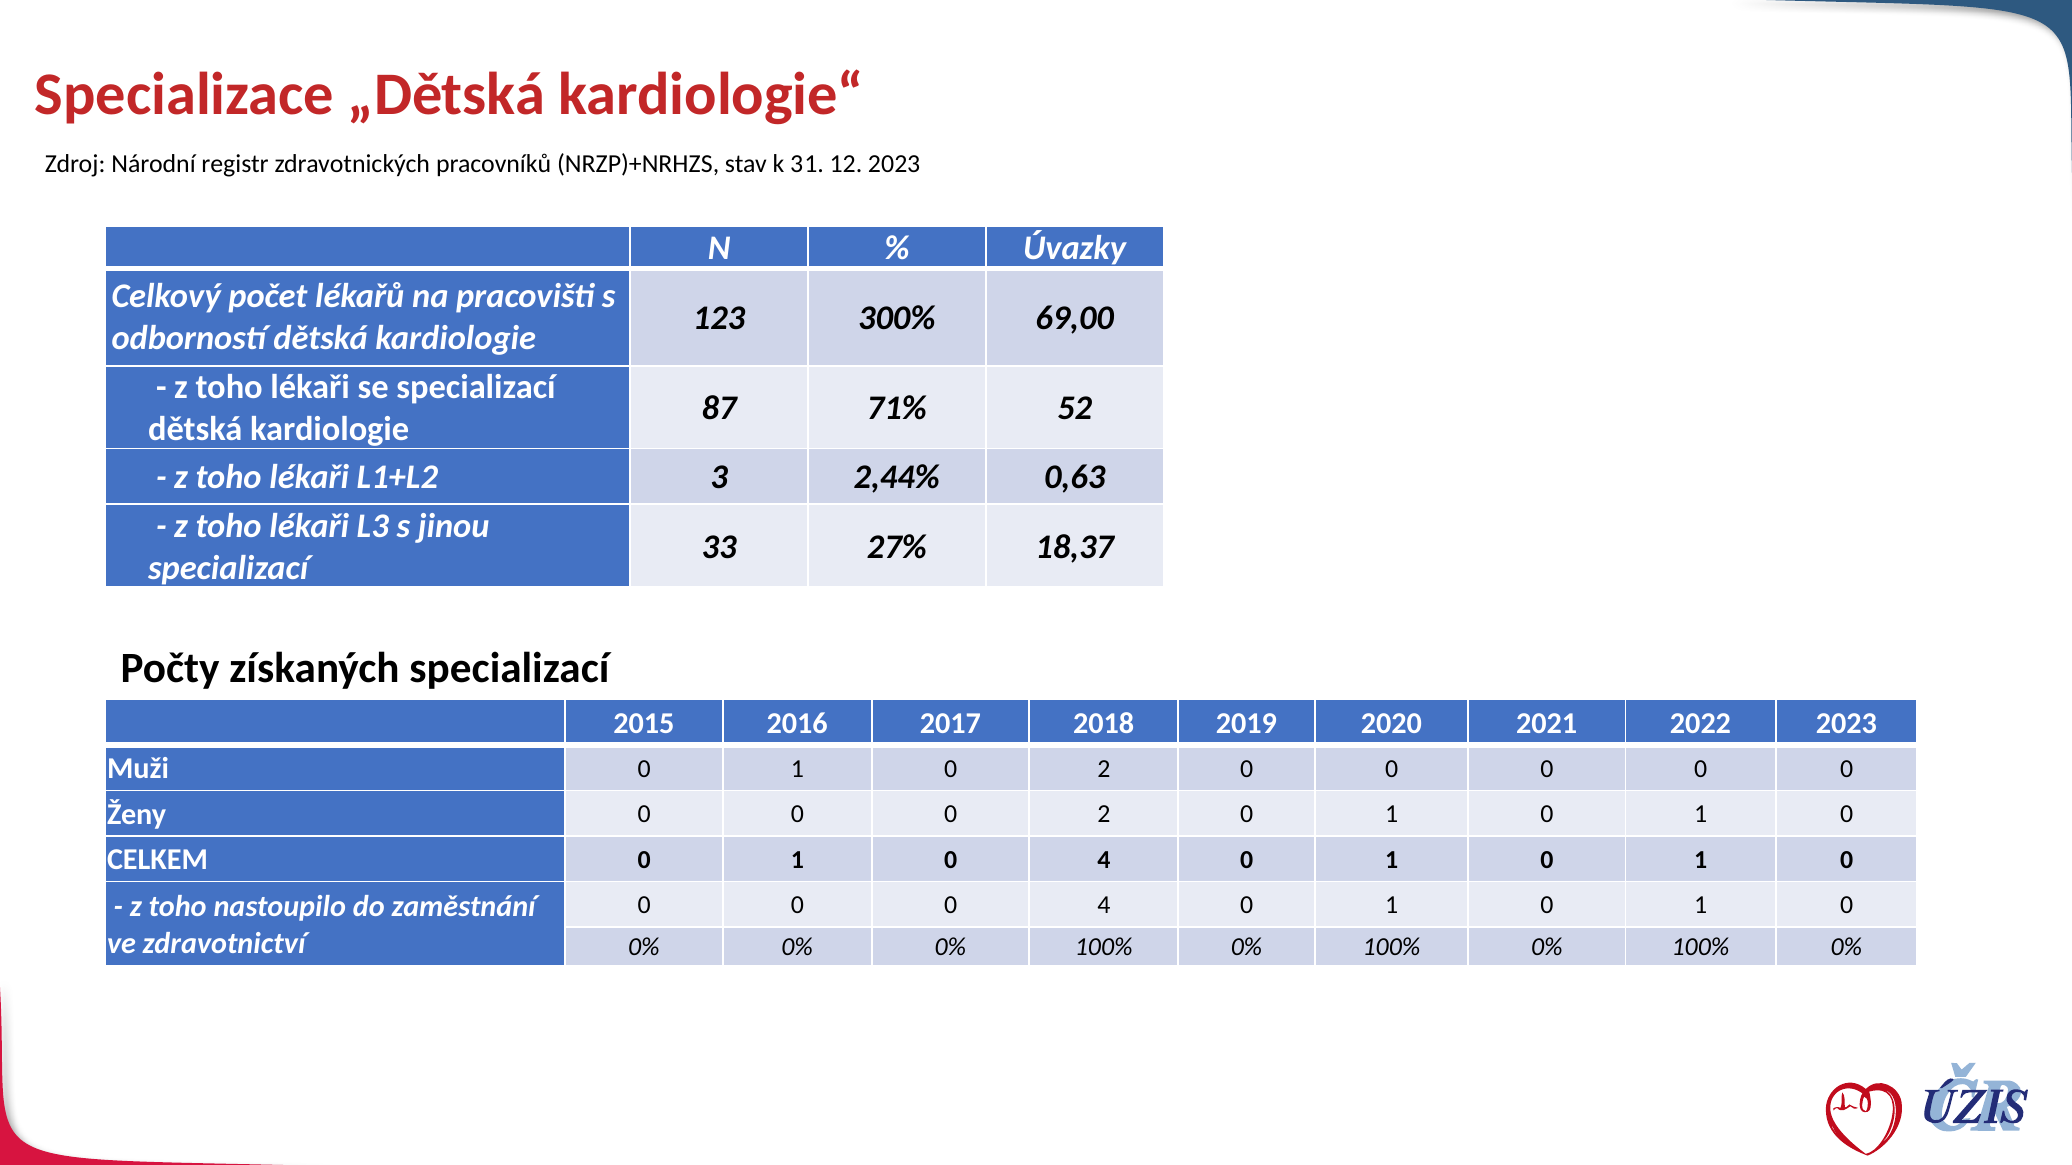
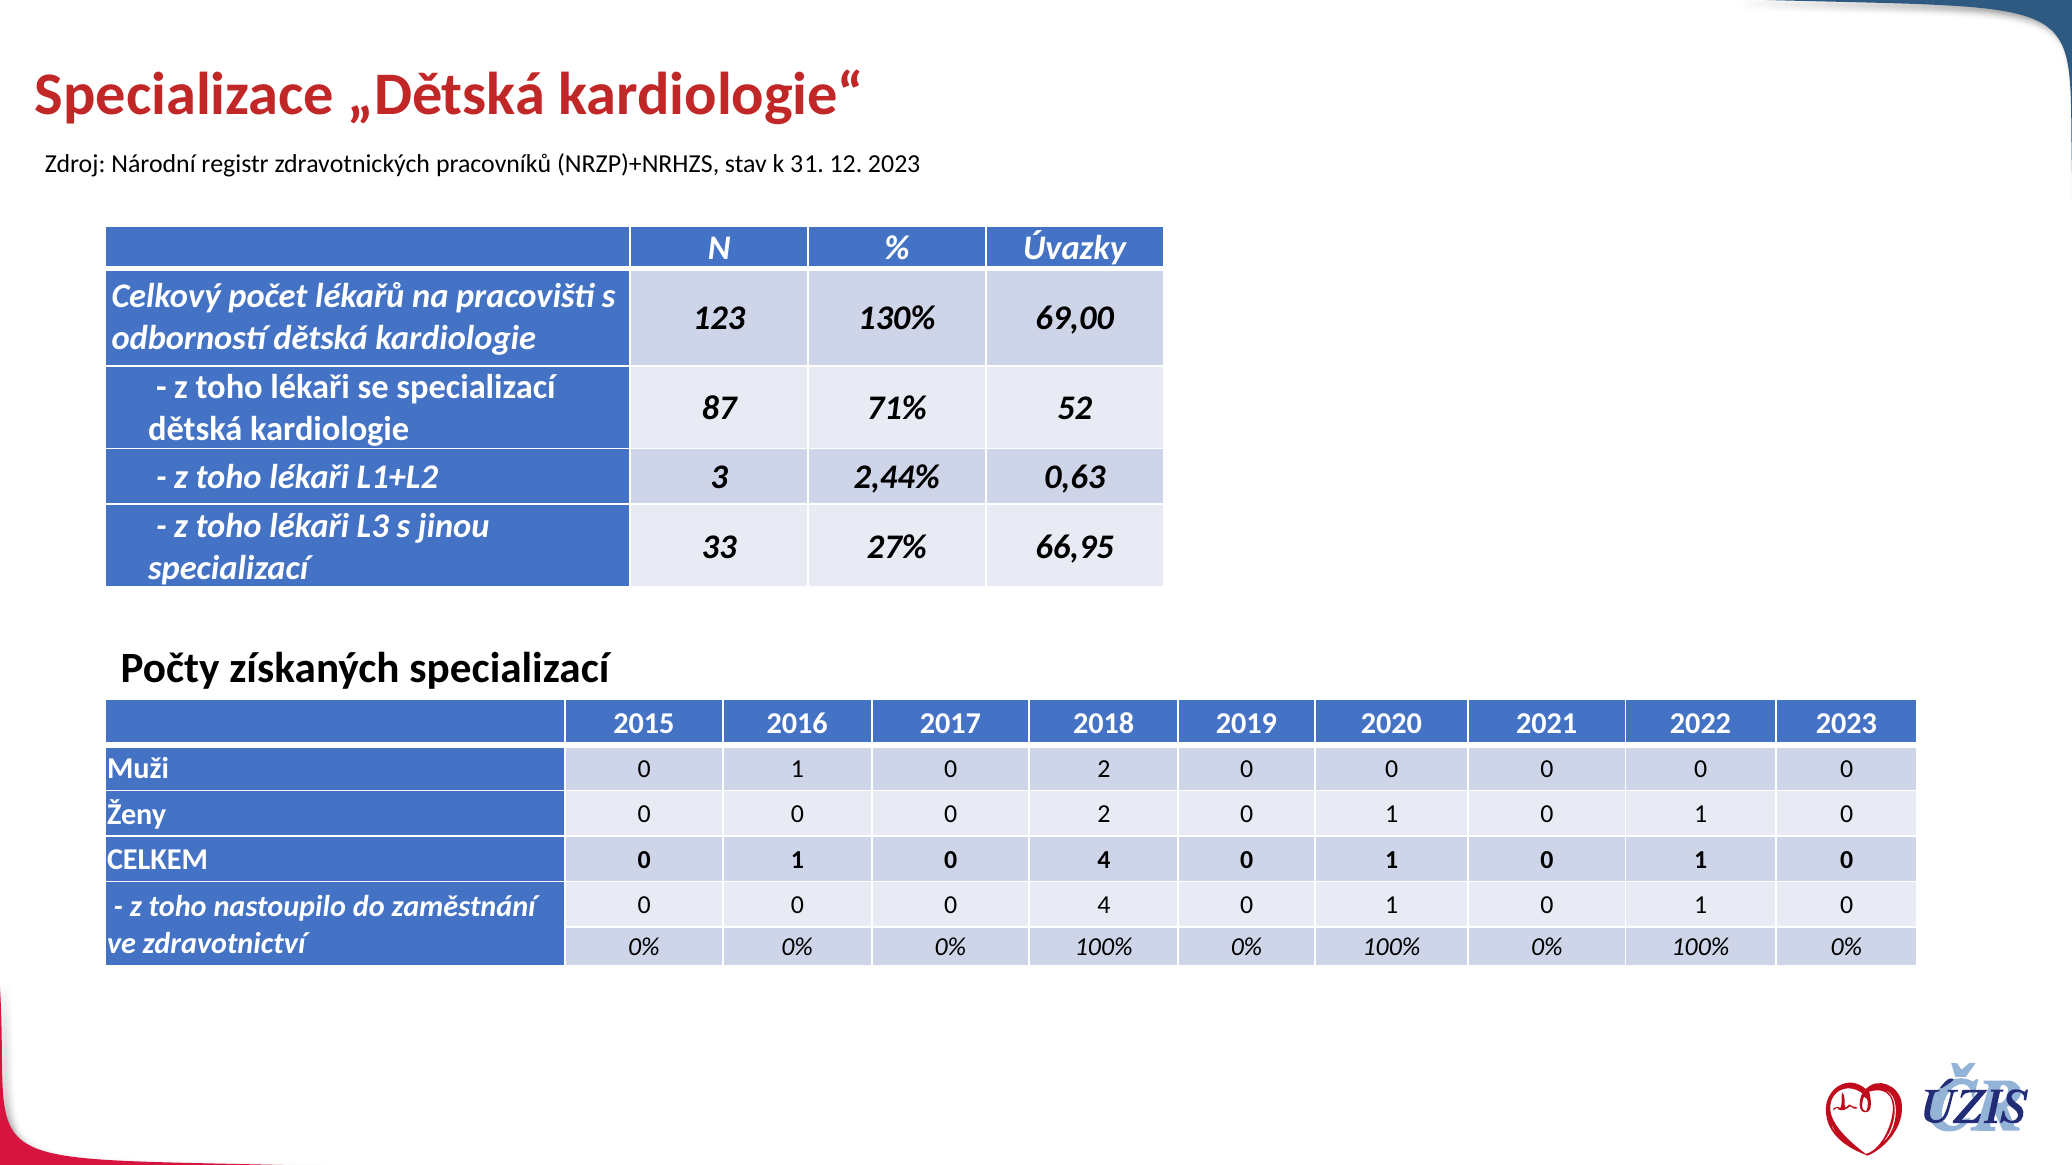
300%: 300% -> 130%
18,37: 18,37 -> 66,95
